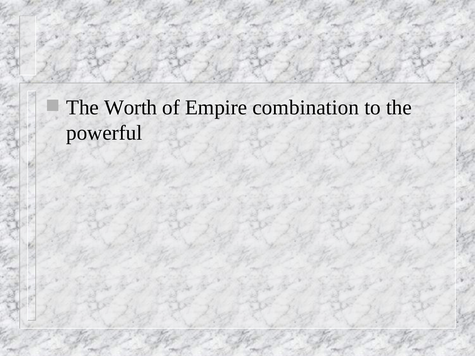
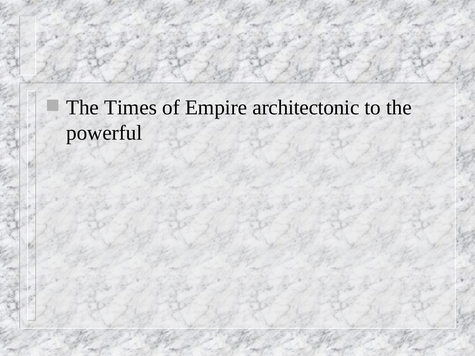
Worth: Worth -> Times
combination: combination -> architectonic
